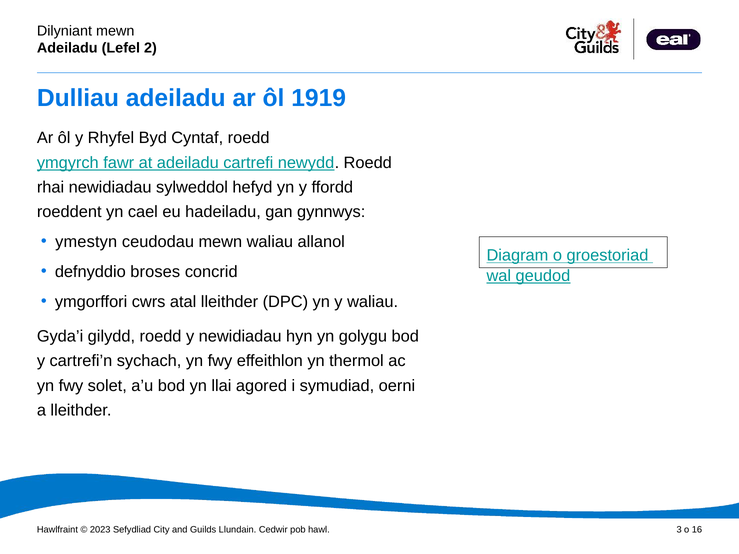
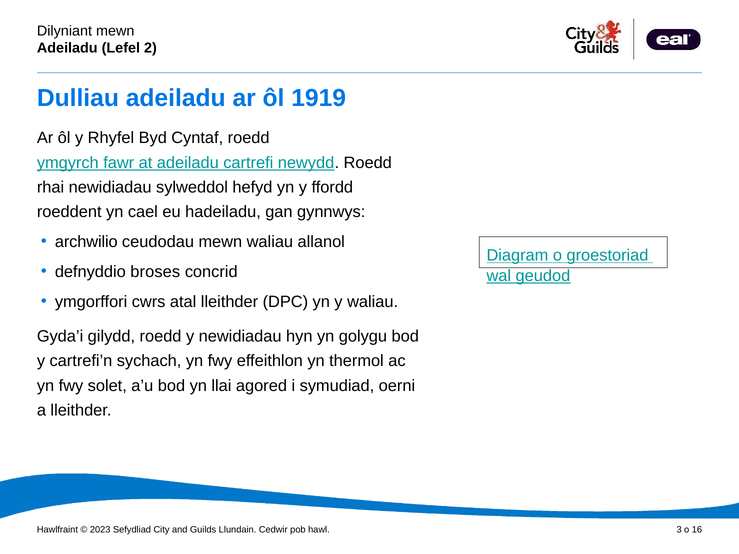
ymestyn: ymestyn -> archwilio
